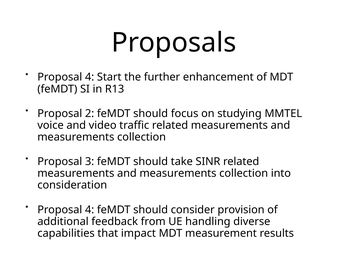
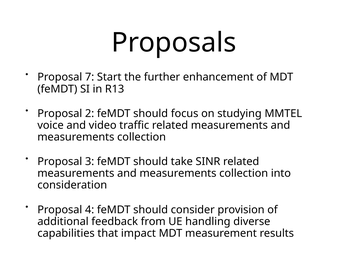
4 at (90, 77): 4 -> 7
